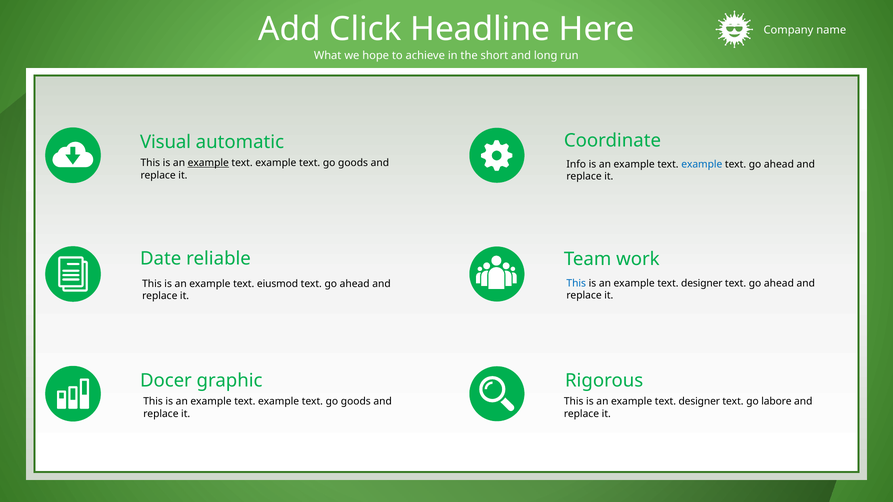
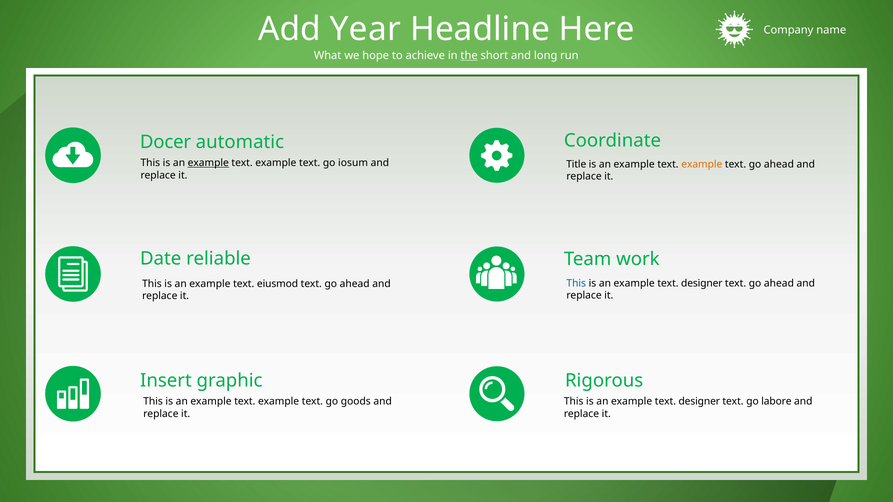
Click: Click -> Year
the underline: none -> present
Visual: Visual -> Docer
goods at (353, 163): goods -> iosum
Info: Info -> Title
example at (702, 164) colour: blue -> orange
Docer: Docer -> Insert
